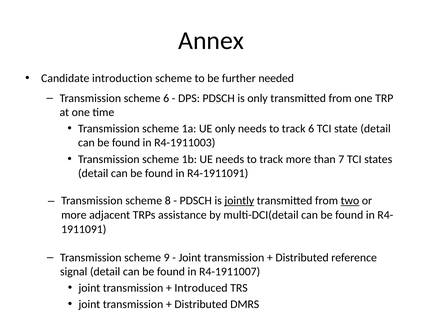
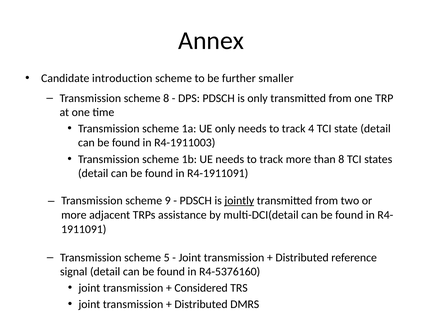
needed: needed -> smaller
scheme 6: 6 -> 8
track 6: 6 -> 4
than 7: 7 -> 8
8: 8 -> 9
two underline: present -> none
9: 9 -> 5
R4-1911007: R4-1911007 -> R4-5376160
Introduced: Introduced -> Considered
